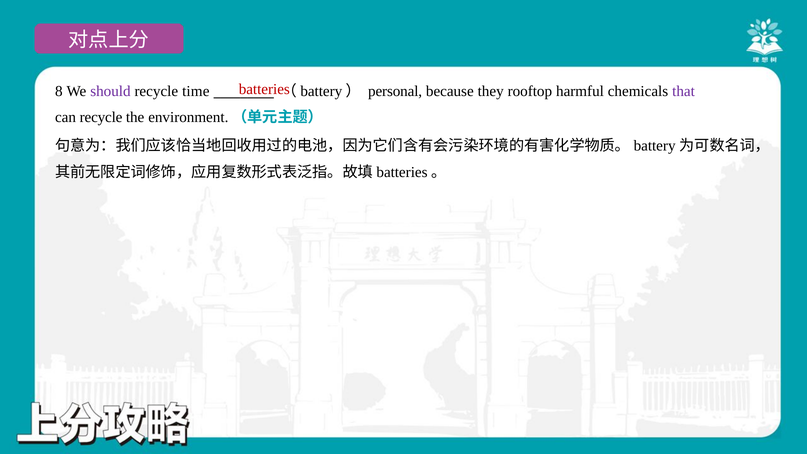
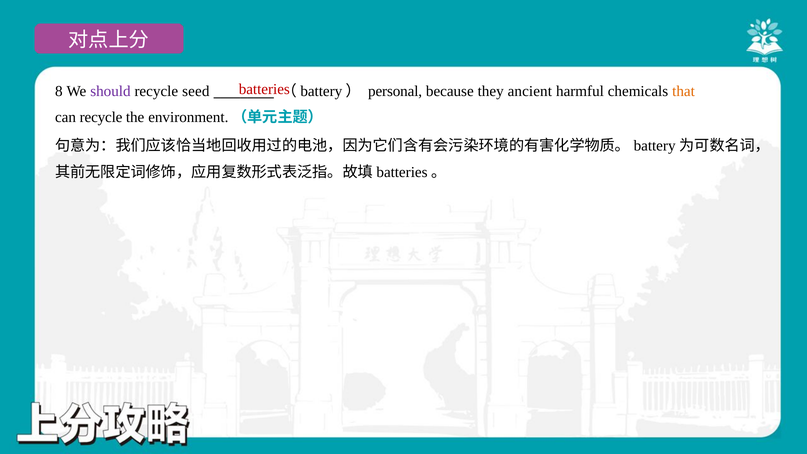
time: time -> seed
rooftop: rooftop -> ancient
that colour: purple -> orange
